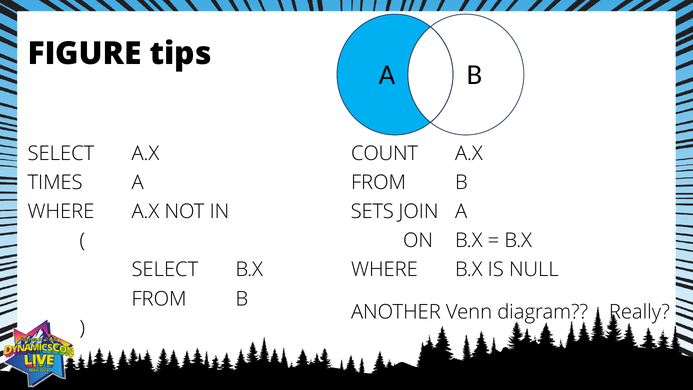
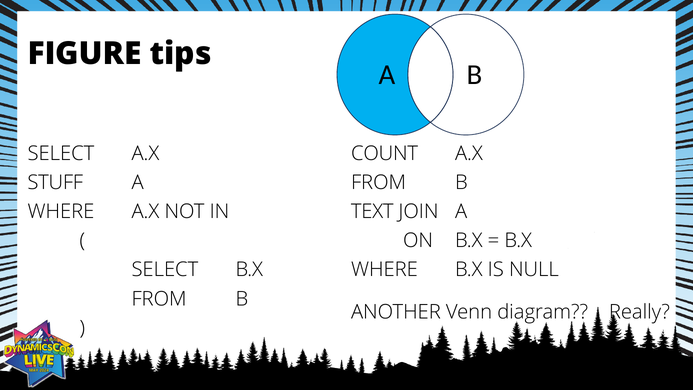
TIMES: TIMES -> STUFF
SETS: SETS -> TEXT
